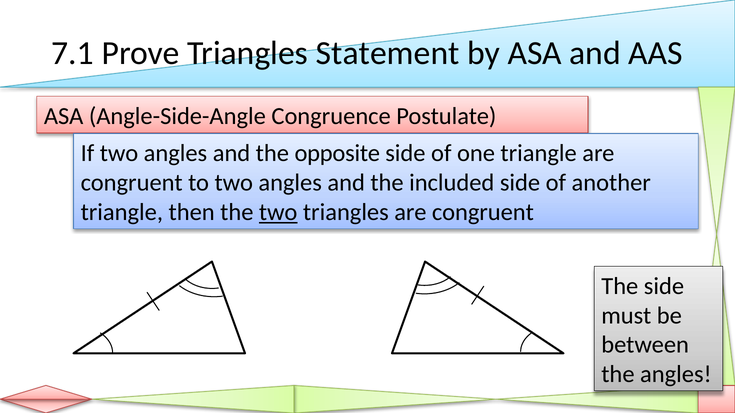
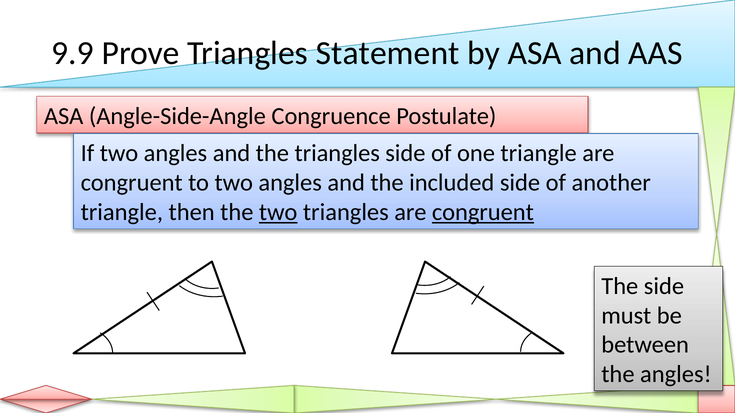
7.1: 7.1 -> 9.9
the opposite: opposite -> triangles
congruent at (483, 212) underline: none -> present
